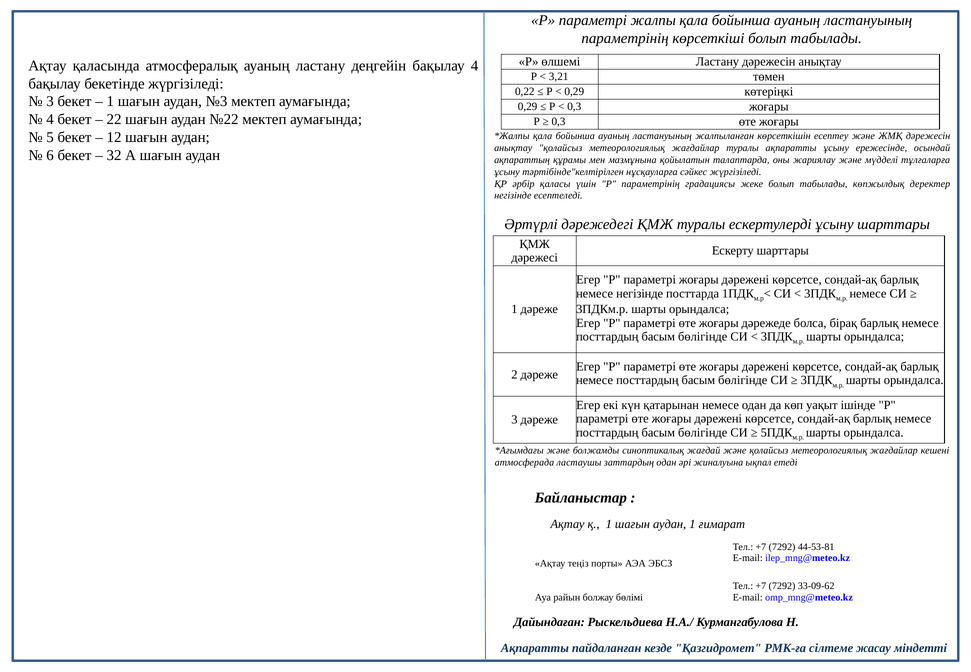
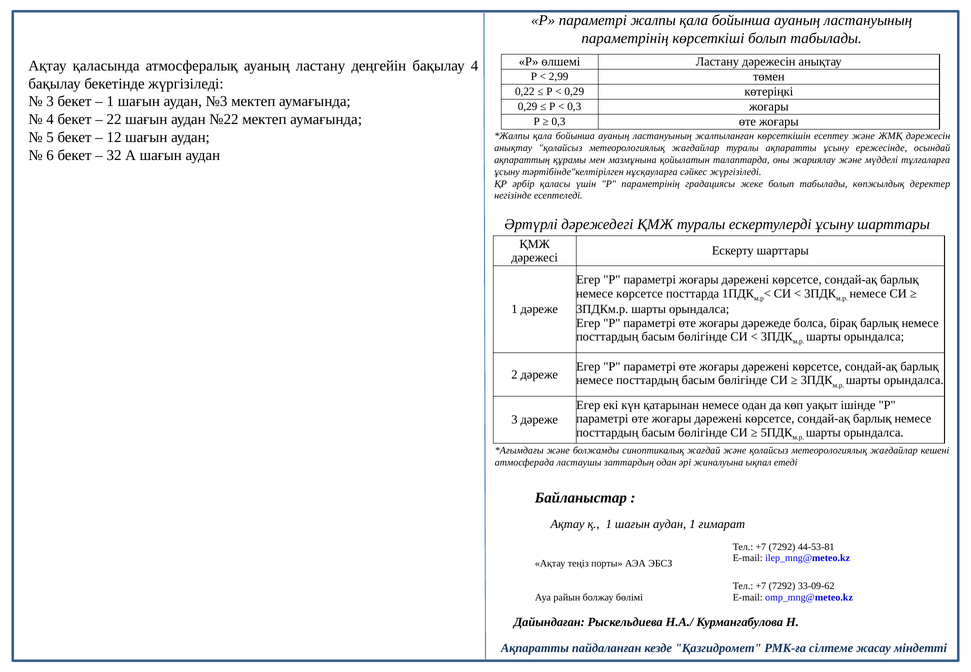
3,21: 3,21 -> 2,99
немесе негізінде: негізінде -> көрсетсе
